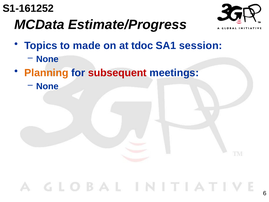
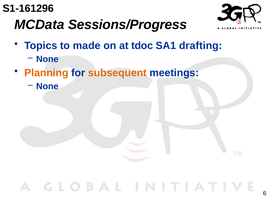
S1-161252: S1-161252 -> S1-161296
Estimate/Progress: Estimate/Progress -> Sessions/Progress
session: session -> drafting
subsequent colour: red -> orange
